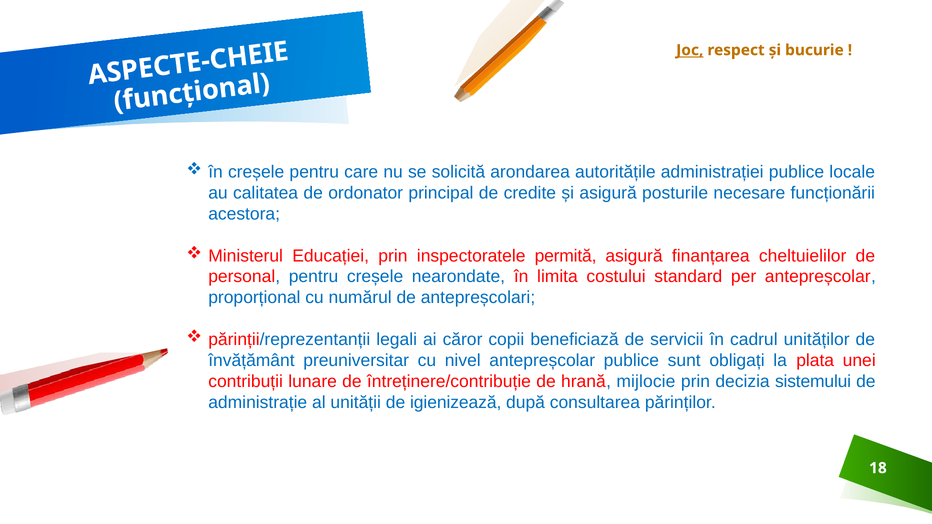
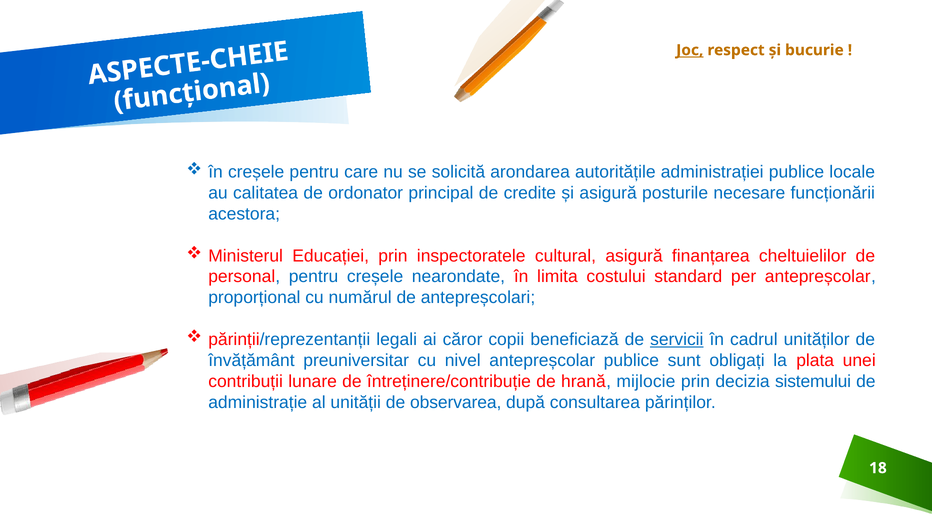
permită: permită -> cultural
servicii underline: none -> present
igienizează: igienizează -> observarea
